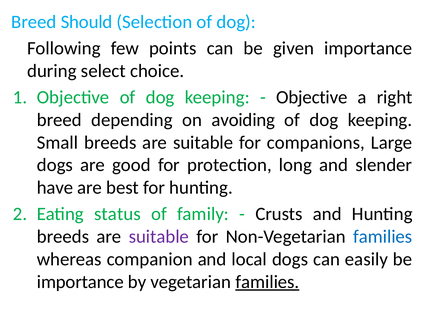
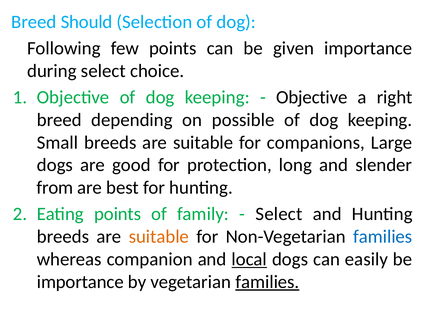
avoiding: avoiding -> possible
have: have -> from
Eating status: status -> points
Crusts at (279, 214): Crusts -> Select
suitable at (159, 237) colour: purple -> orange
local underline: none -> present
